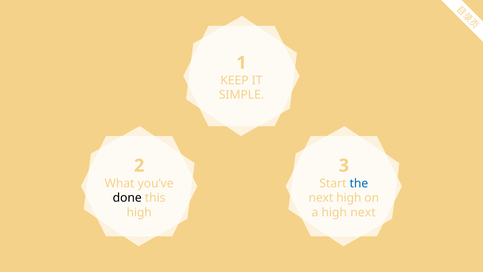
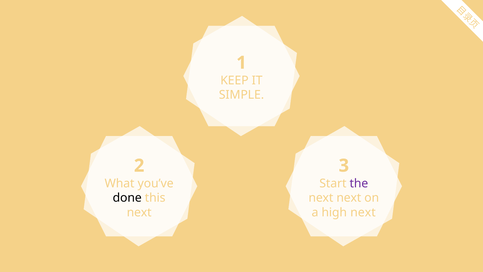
the colour: blue -> purple
next high: high -> next
high at (139, 212): high -> next
